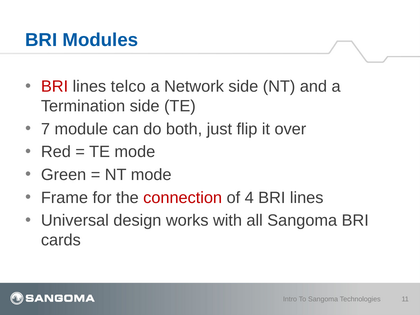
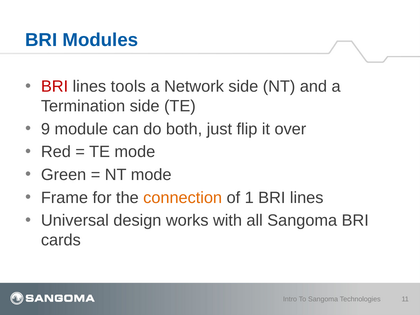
telco: telco -> tools
7: 7 -> 9
connection colour: red -> orange
4: 4 -> 1
